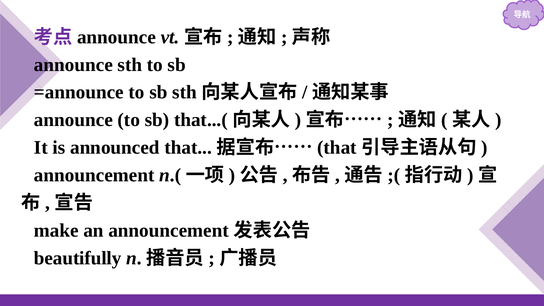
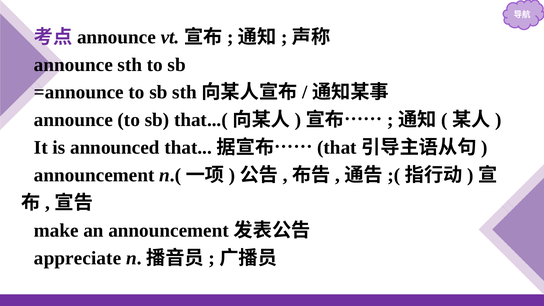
beautifully: beautifully -> appreciate
